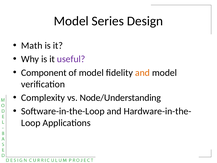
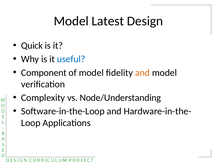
Series: Series -> Latest
Math: Math -> Quick
useful colour: purple -> blue
